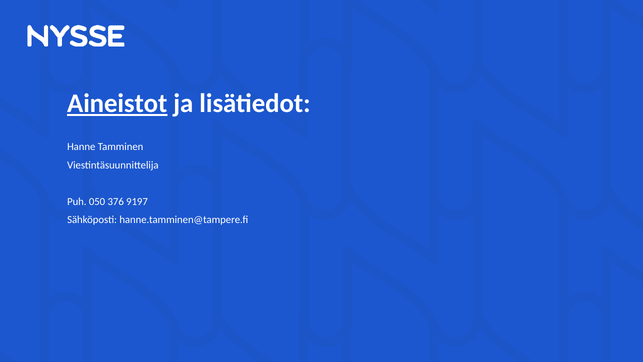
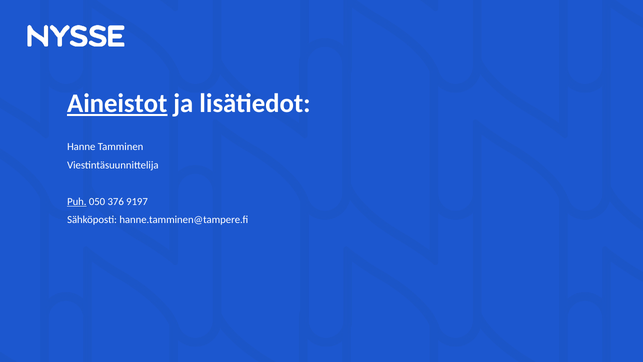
Puh underline: none -> present
